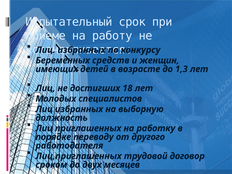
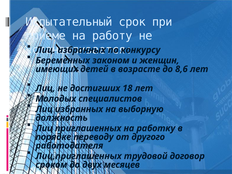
средств: средств -> законом
1,3: 1,3 -> 8,6
